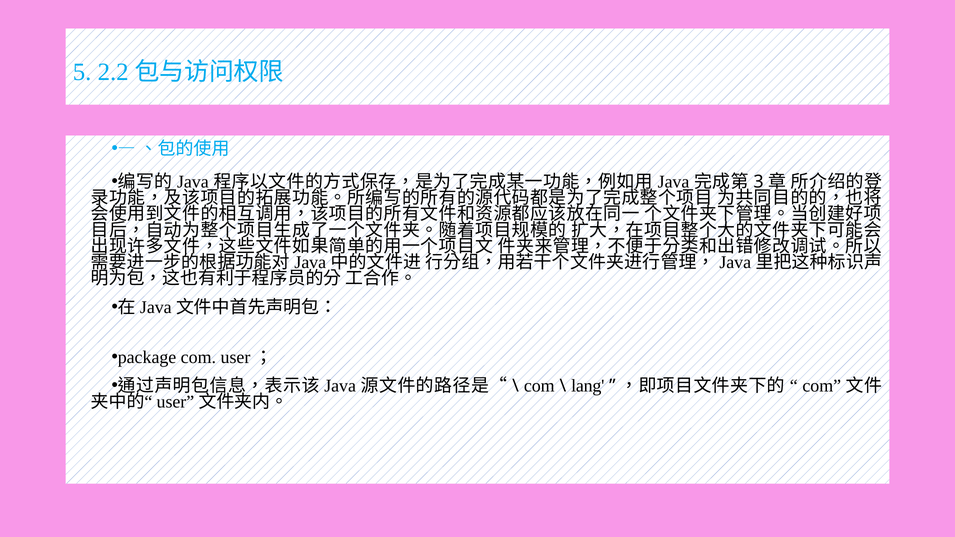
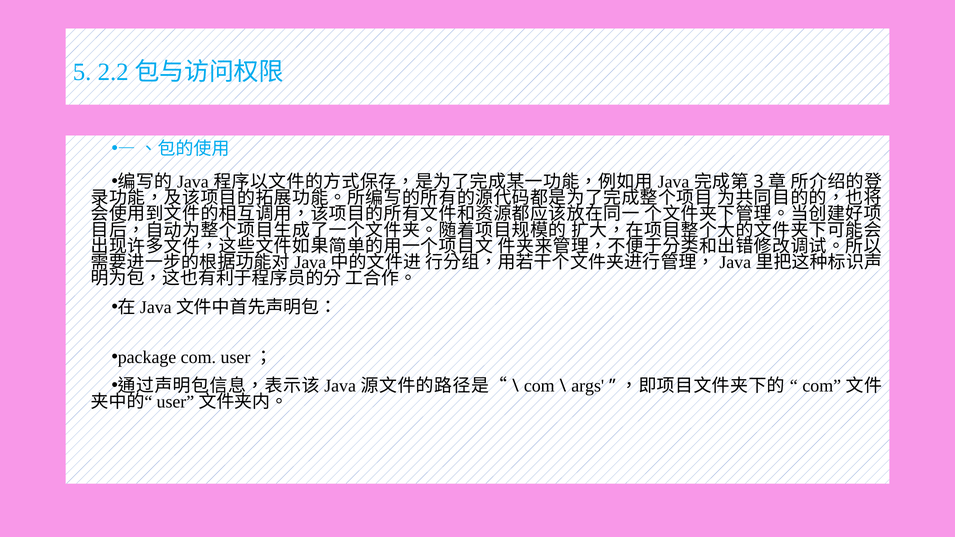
lang: lang -> args
